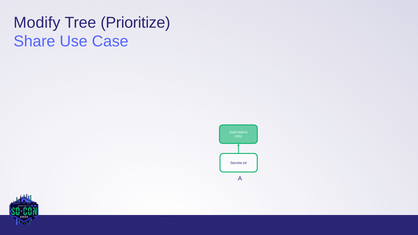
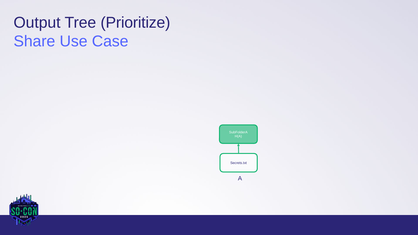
Modify: Modify -> Output
